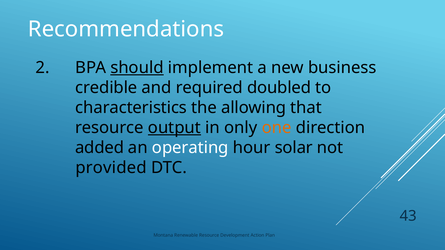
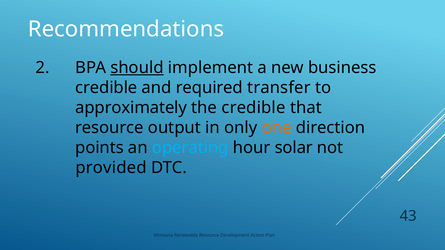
doubled: doubled -> transfer
characteristics: characteristics -> approximately
the allowing: allowing -> credible
output underline: present -> none
added: added -> points
operating colour: white -> light blue
